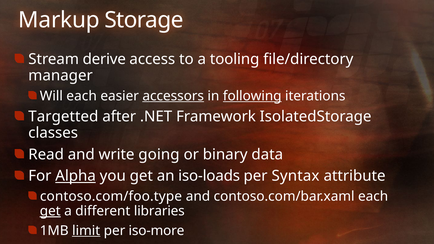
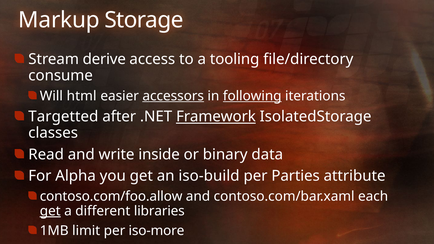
manager: manager -> consume
Will each: each -> html
Framework underline: none -> present
going: going -> inside
Alpha underline: present -> none
iso-loads: iso-loads -> iso-build
Syntax: Syntax -> Parties
contoso.com/foo.type: contoso.com/foo.type -> contoso.com/foo.allow
limit underline: present -> none
